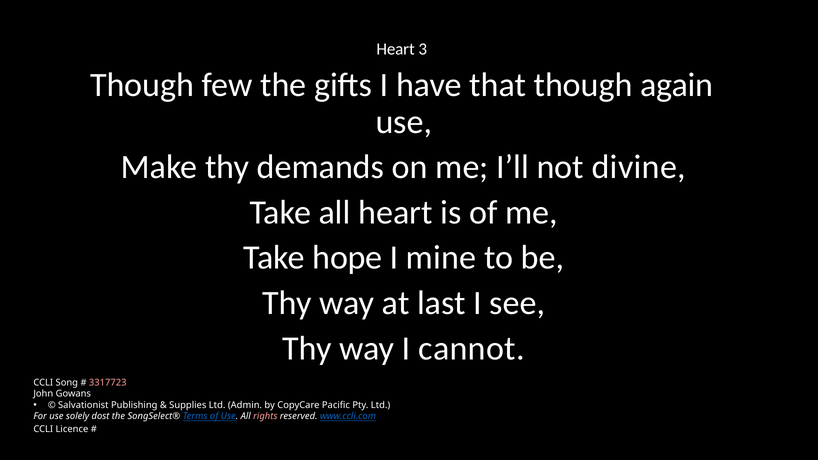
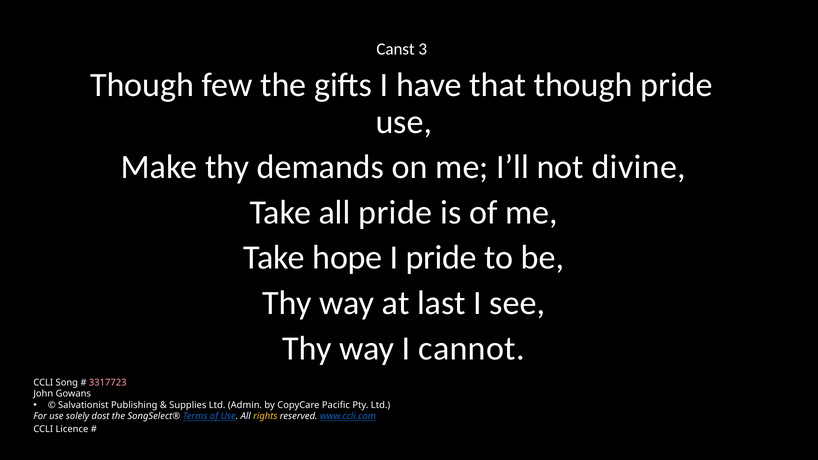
Heart at (396, 49): Heart -> Canst
though again: again -> pride
all heart: heart -> pride
I mine: mine -> pride
rights colour: pink -> yellow
